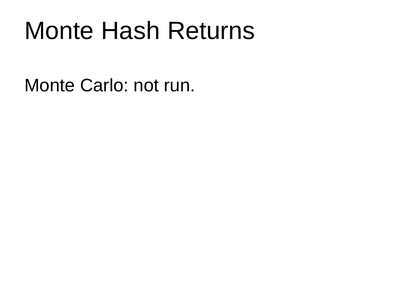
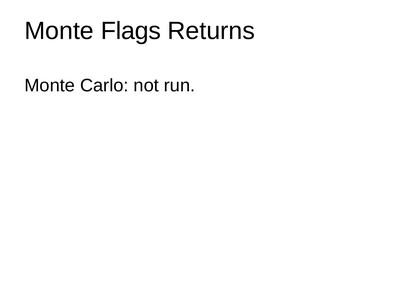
Hash: Hash -> Flags
